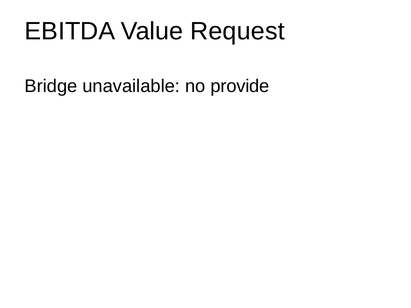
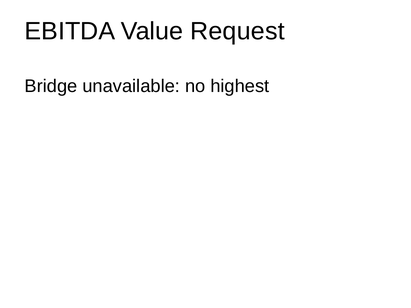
provide: provide -> highest
